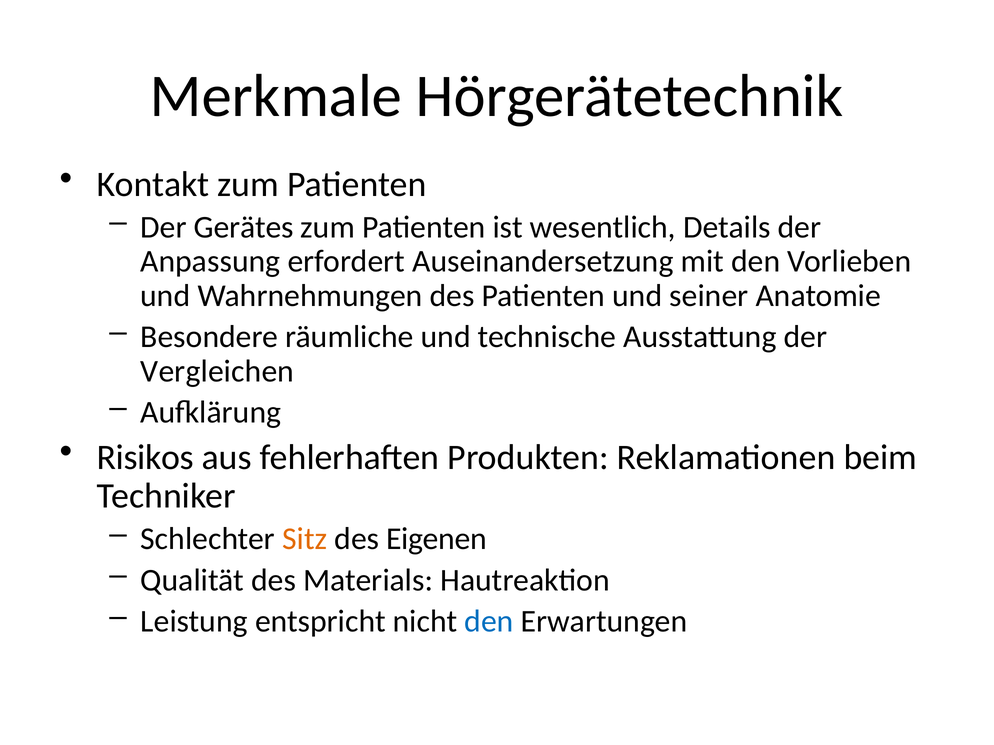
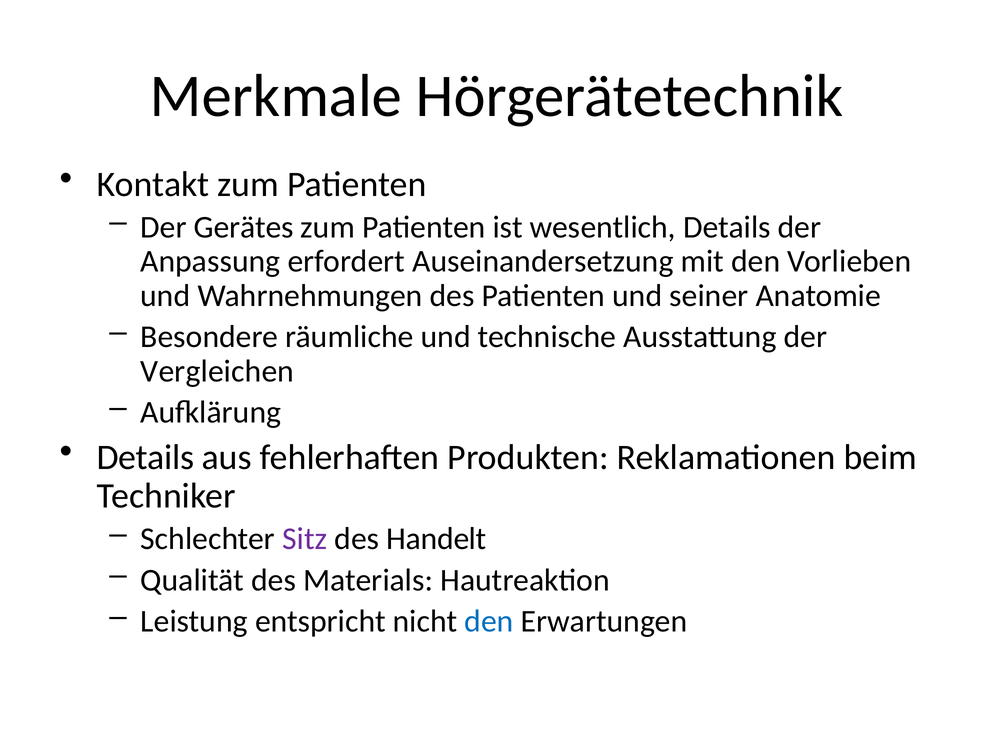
Risikos at (145, 458): Risikos -> Details
Sitz colour: orange -> purple
Eigenen: Eigenen -> Handelt
